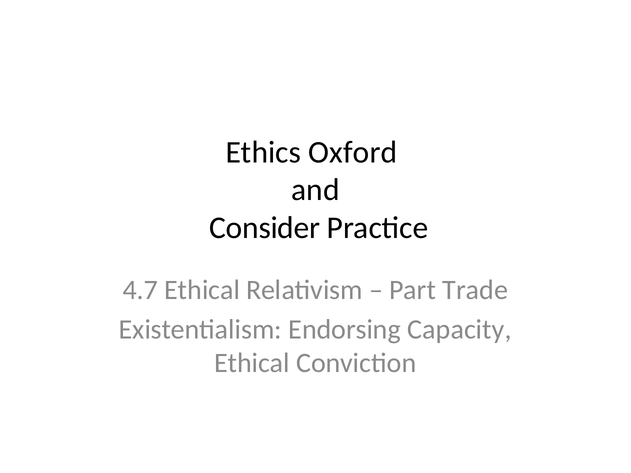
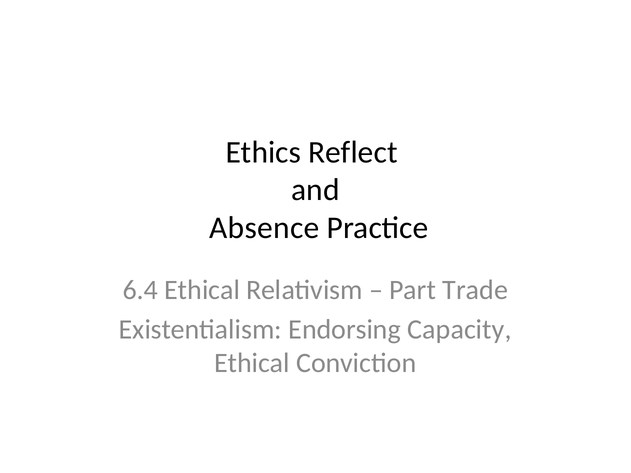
Oxford: Oxford -> Reflect
Consider: Consider -> Absence
4.7: 4.7 -> 6.4
